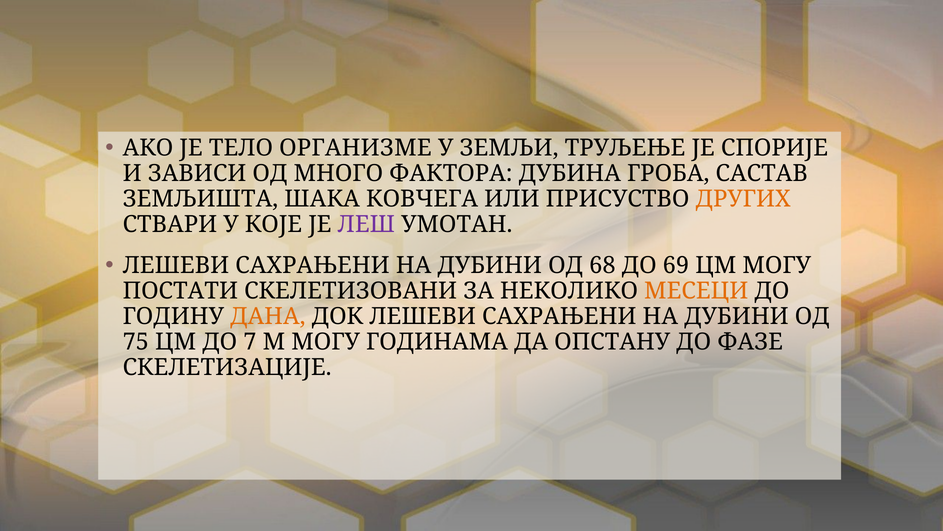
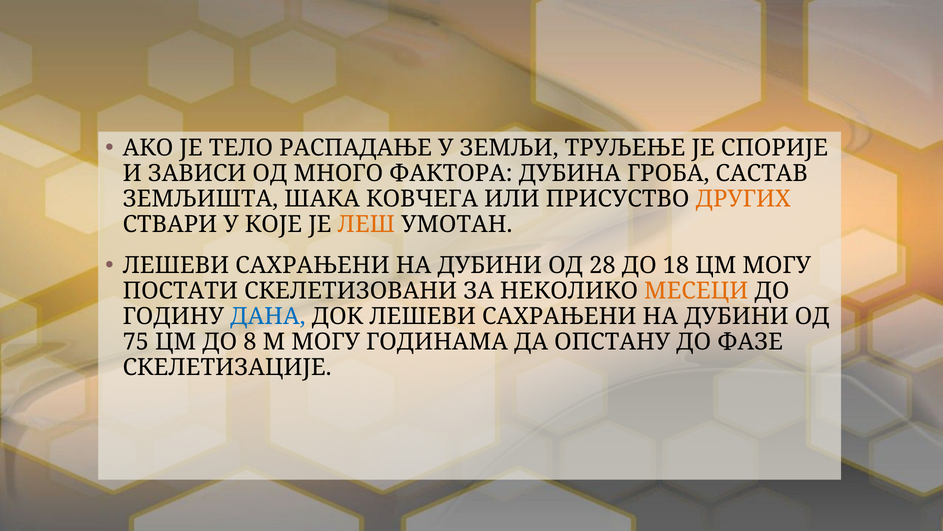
ОРГАНИЗМЕ: ОРГАНИЗМЕ -> РАСПАДАЊЕ
ЛЕШ colour: purple -> orange
68: 68 -> 28
69: 69 -> 18
ДАНА colour: orange -> blue
7: 7 -> 8
